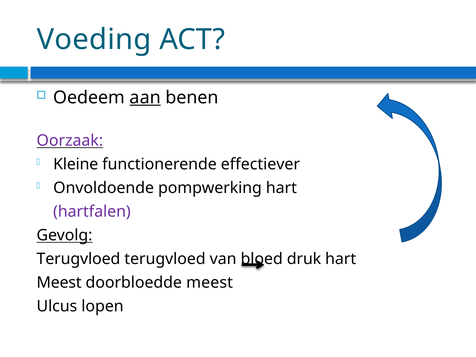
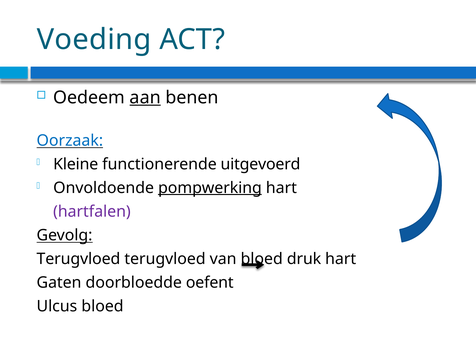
Oorzaak colour: purple -> blue
effectiever: effectiever -> uitgevoerd
pompwerking underline: none -> present
Meest at (59, 282): Meest -> Gaten
doorbloedde meest: meest -> oefent
Ulcus lopen: lopen -> bloed
